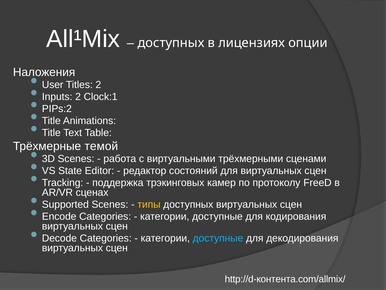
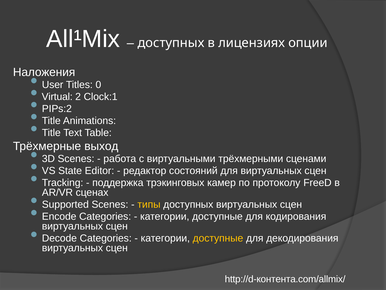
Titles 2: 2 -> 0
Inputs: Inputs -> Virtual
темой: темой -> выход
доступные at (218, 238) colour: light blue -> yellow
